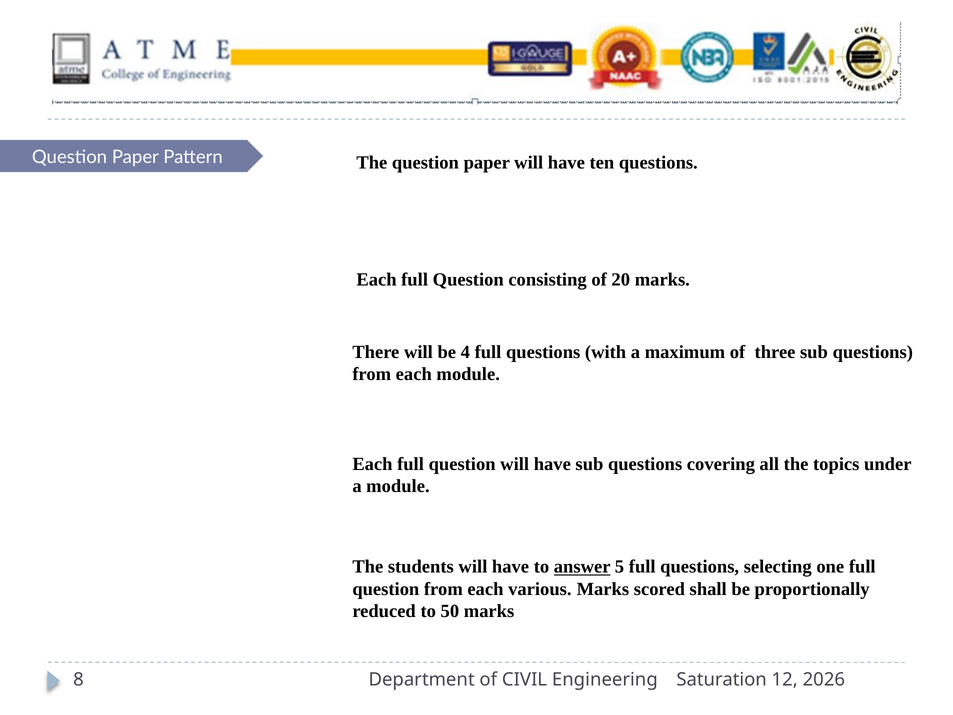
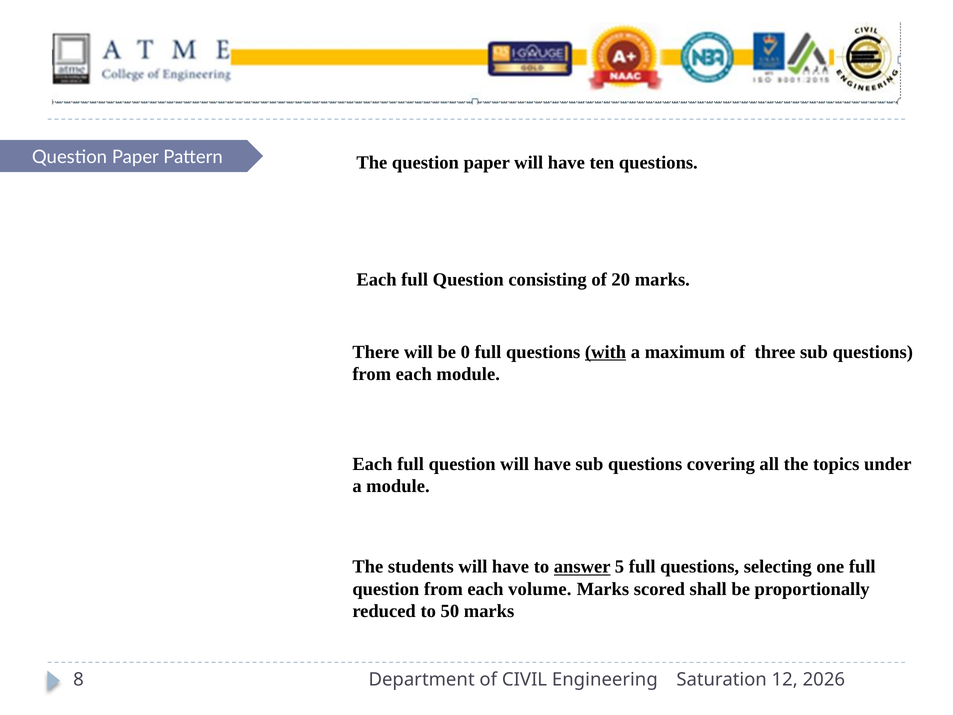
4: 4 -> 0
with underline: none -> present
various: various -> volume
